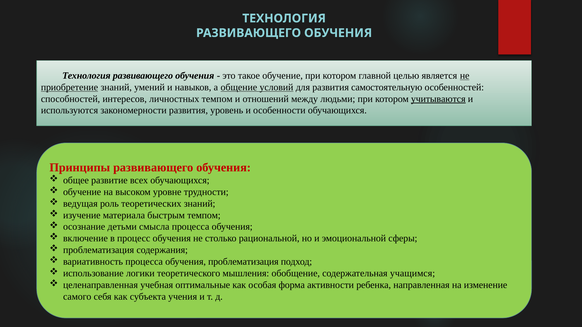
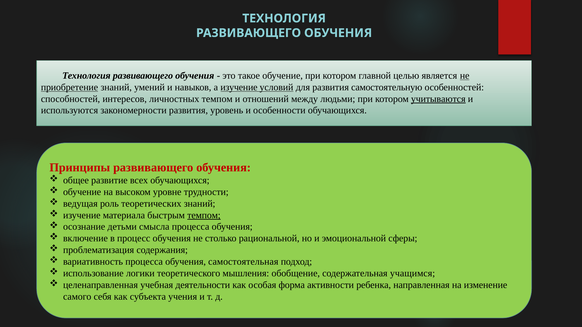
а общение: общение -> изучение
темпом at (204, 215) underline: none -> present
обучения проблематизация: проблематизация -> самостоятельная
оптимальные: оптимальные -> деятельности
